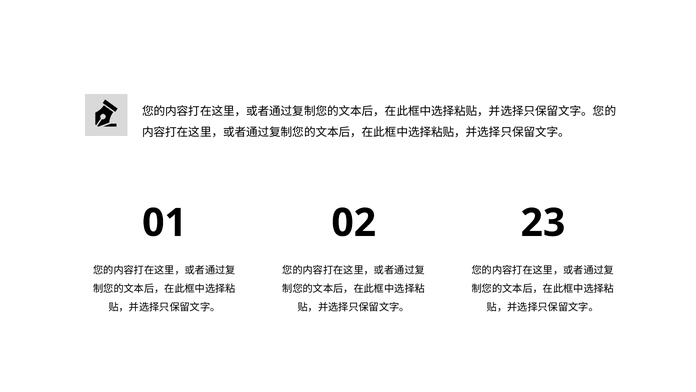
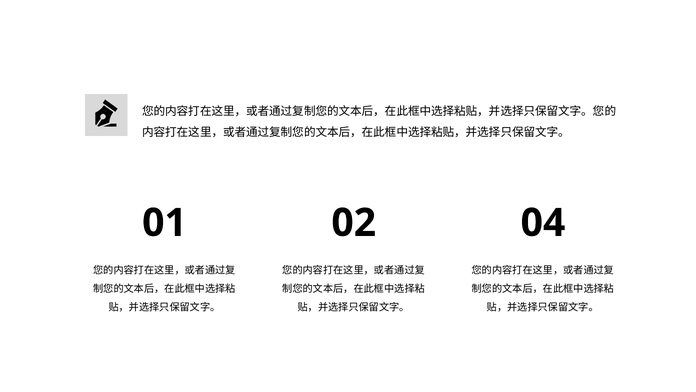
23: 23 -> 04
